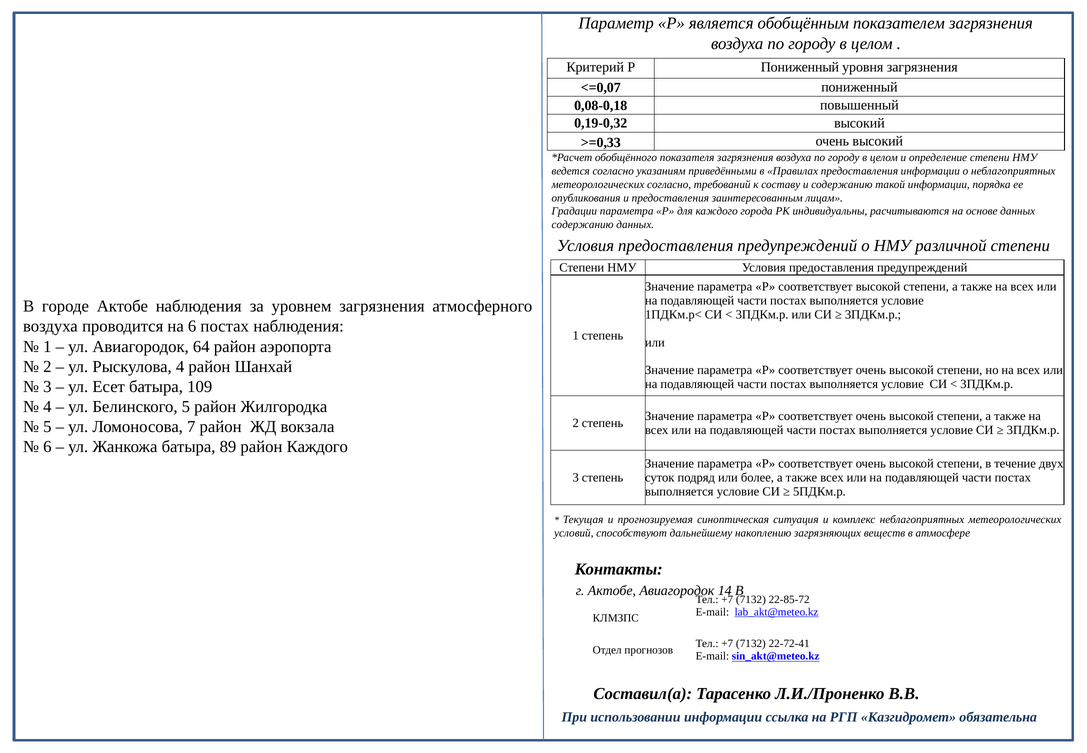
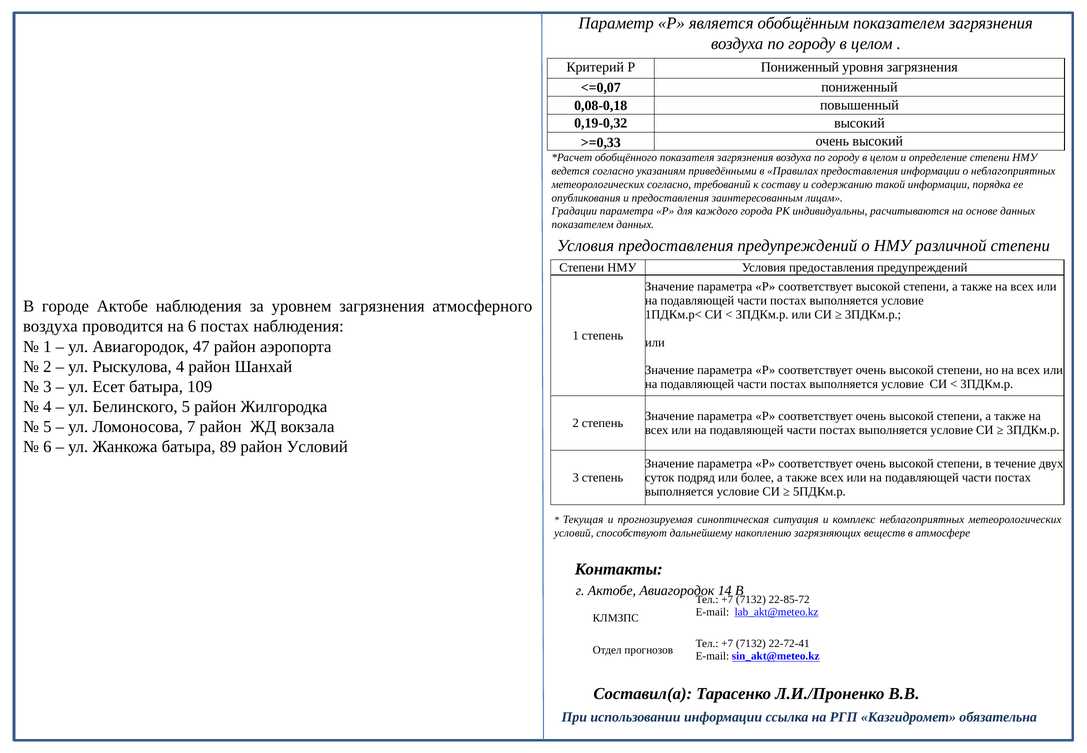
содержанию at (583, 224): содержанию -> показателем
64: 64 -> 47
район Каждого: Каждого -> Условий
